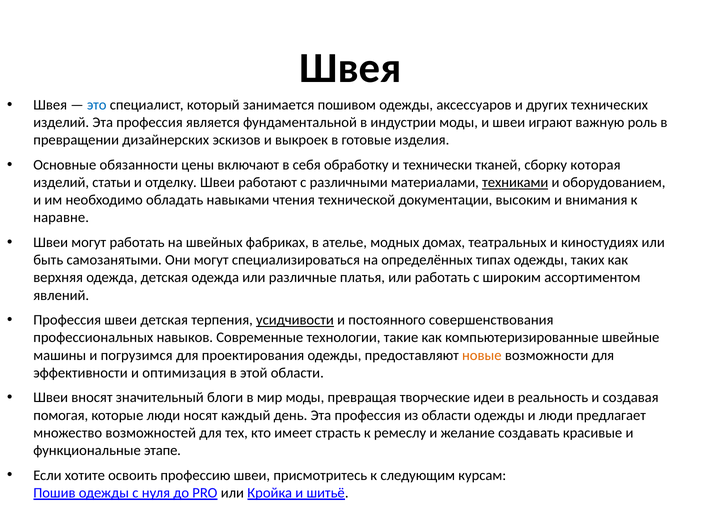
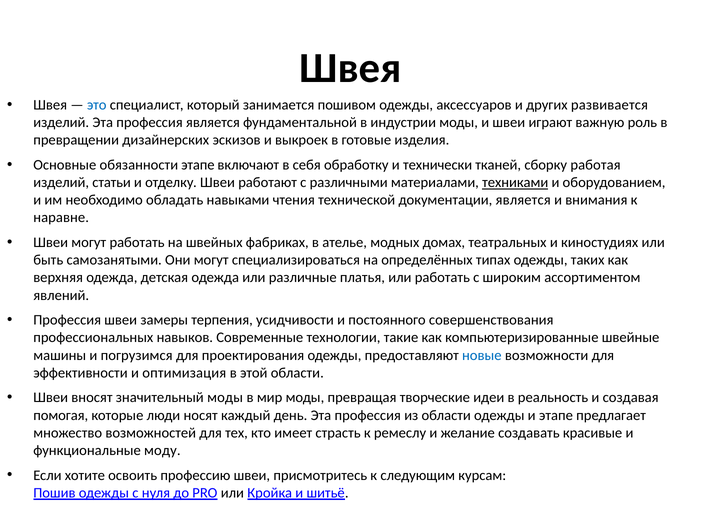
технических: технических -> развивается
обязанности цены: цены -> этапе
которая: которая -> работая
документации высоким: высоким -> является
швеи детская: детская -> замеры
усидчивости underline: present -> none
новые colour: orange -> blue
значительный блоги: блоги -> моды
и люди: люди -> этапе
этапе: этапе -> моду
